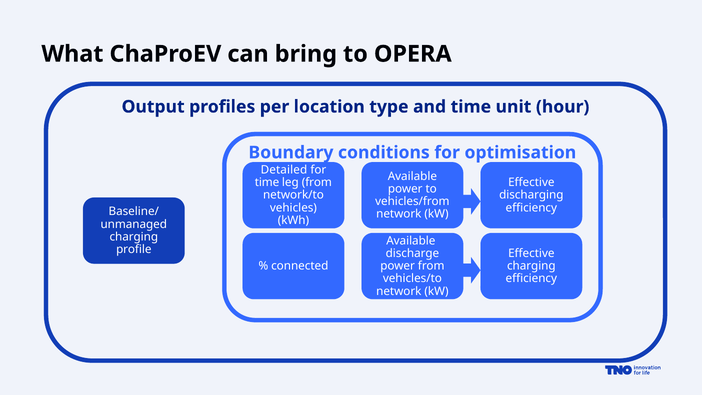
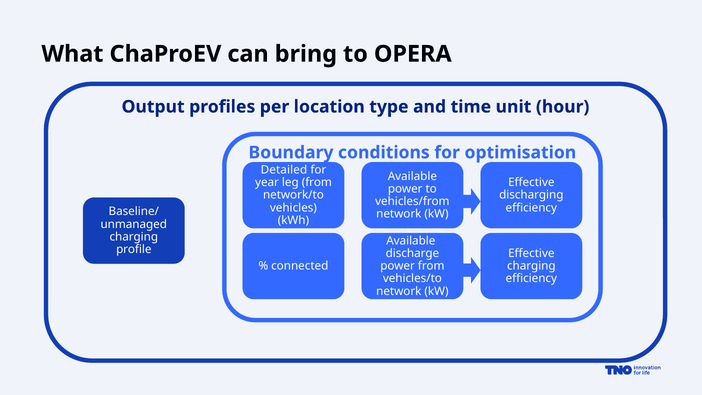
time at (267, 182): time -> year
